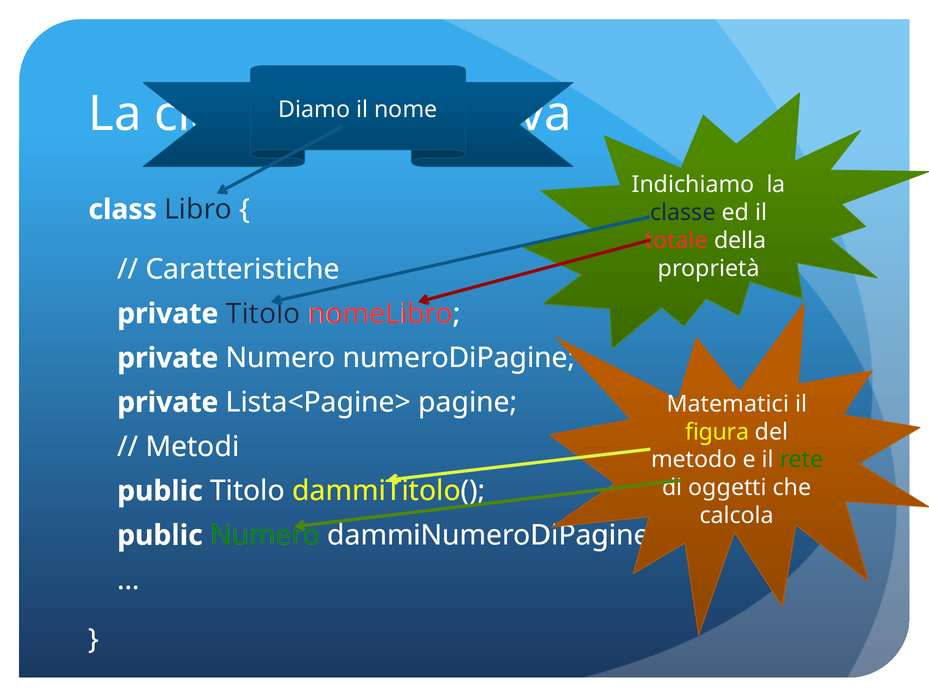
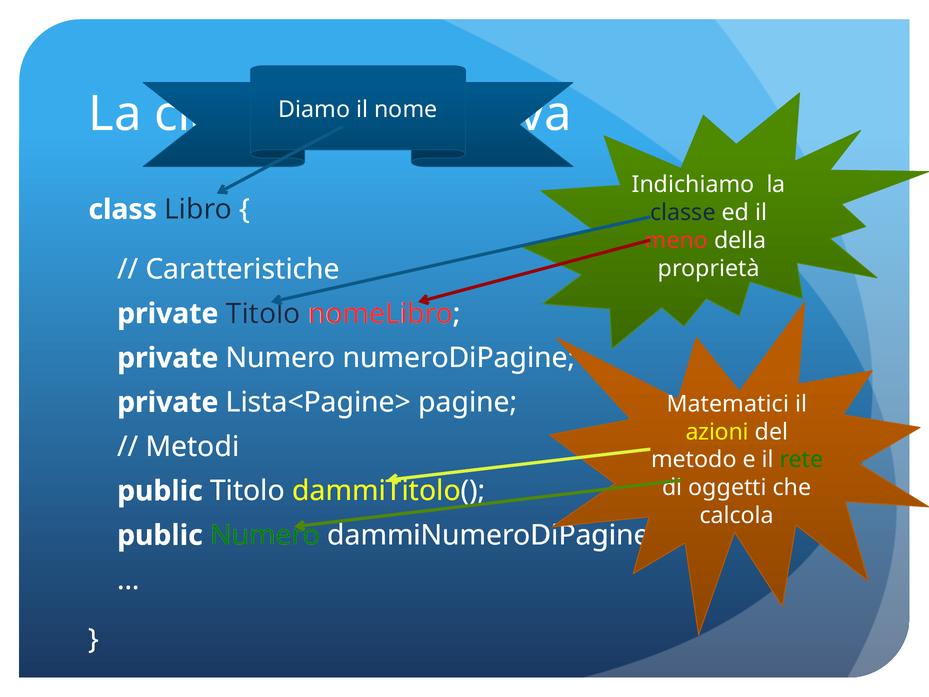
totale: totale -> meno
figura: figura -> azioni
